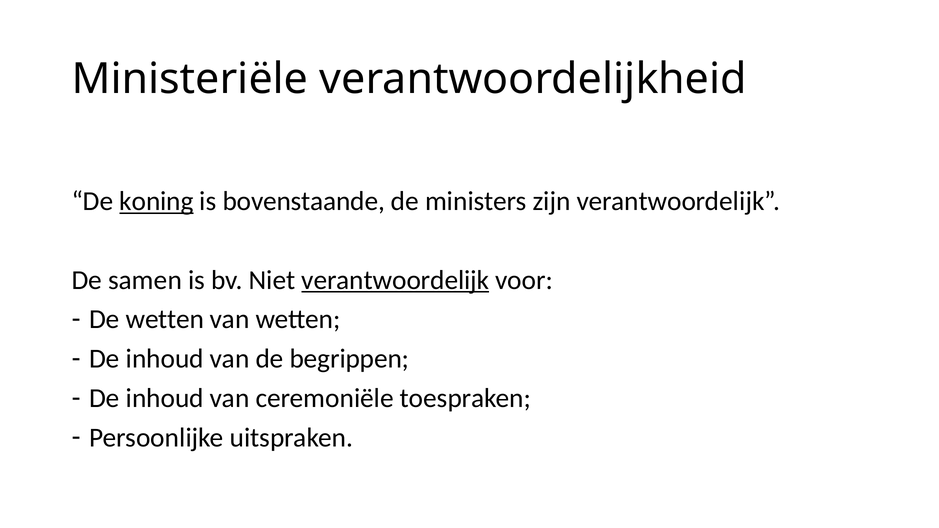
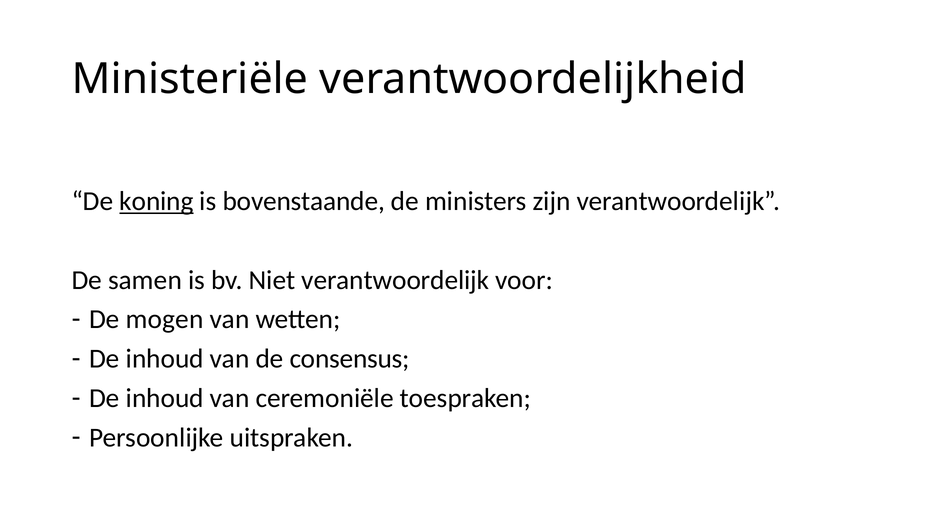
verantwoordelijk at (395, 280) underline: present -> none
De wetten: wetten -> mogen
begrippen: begrippen -> consensus
